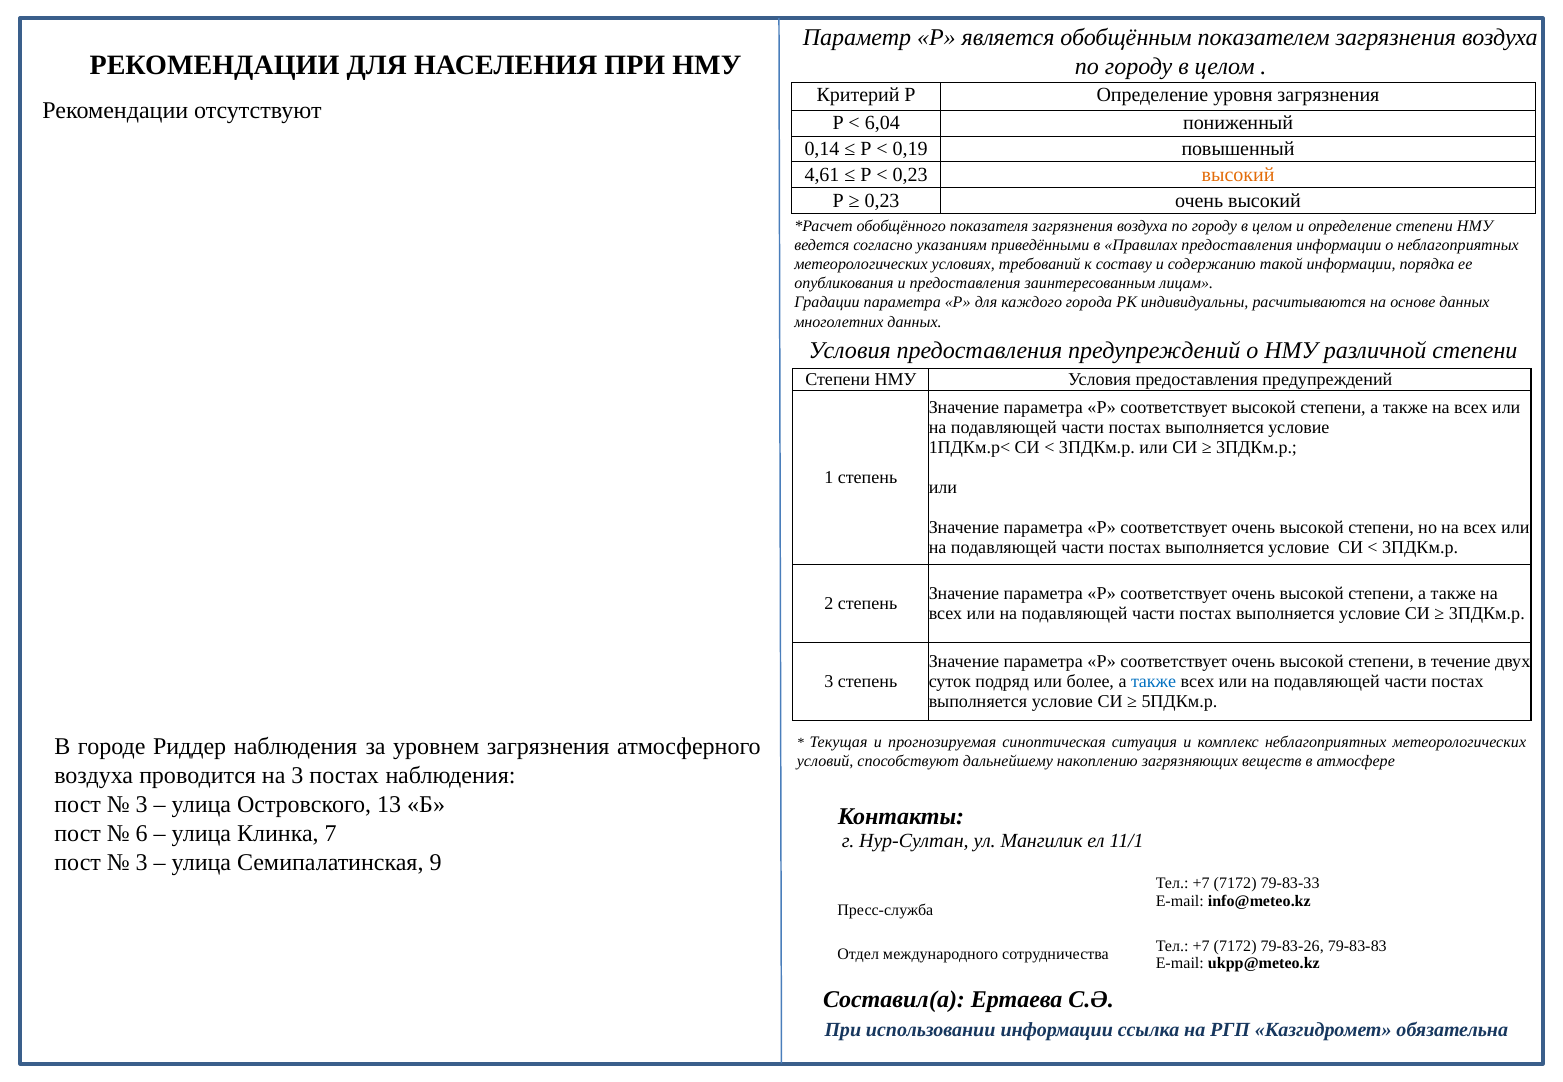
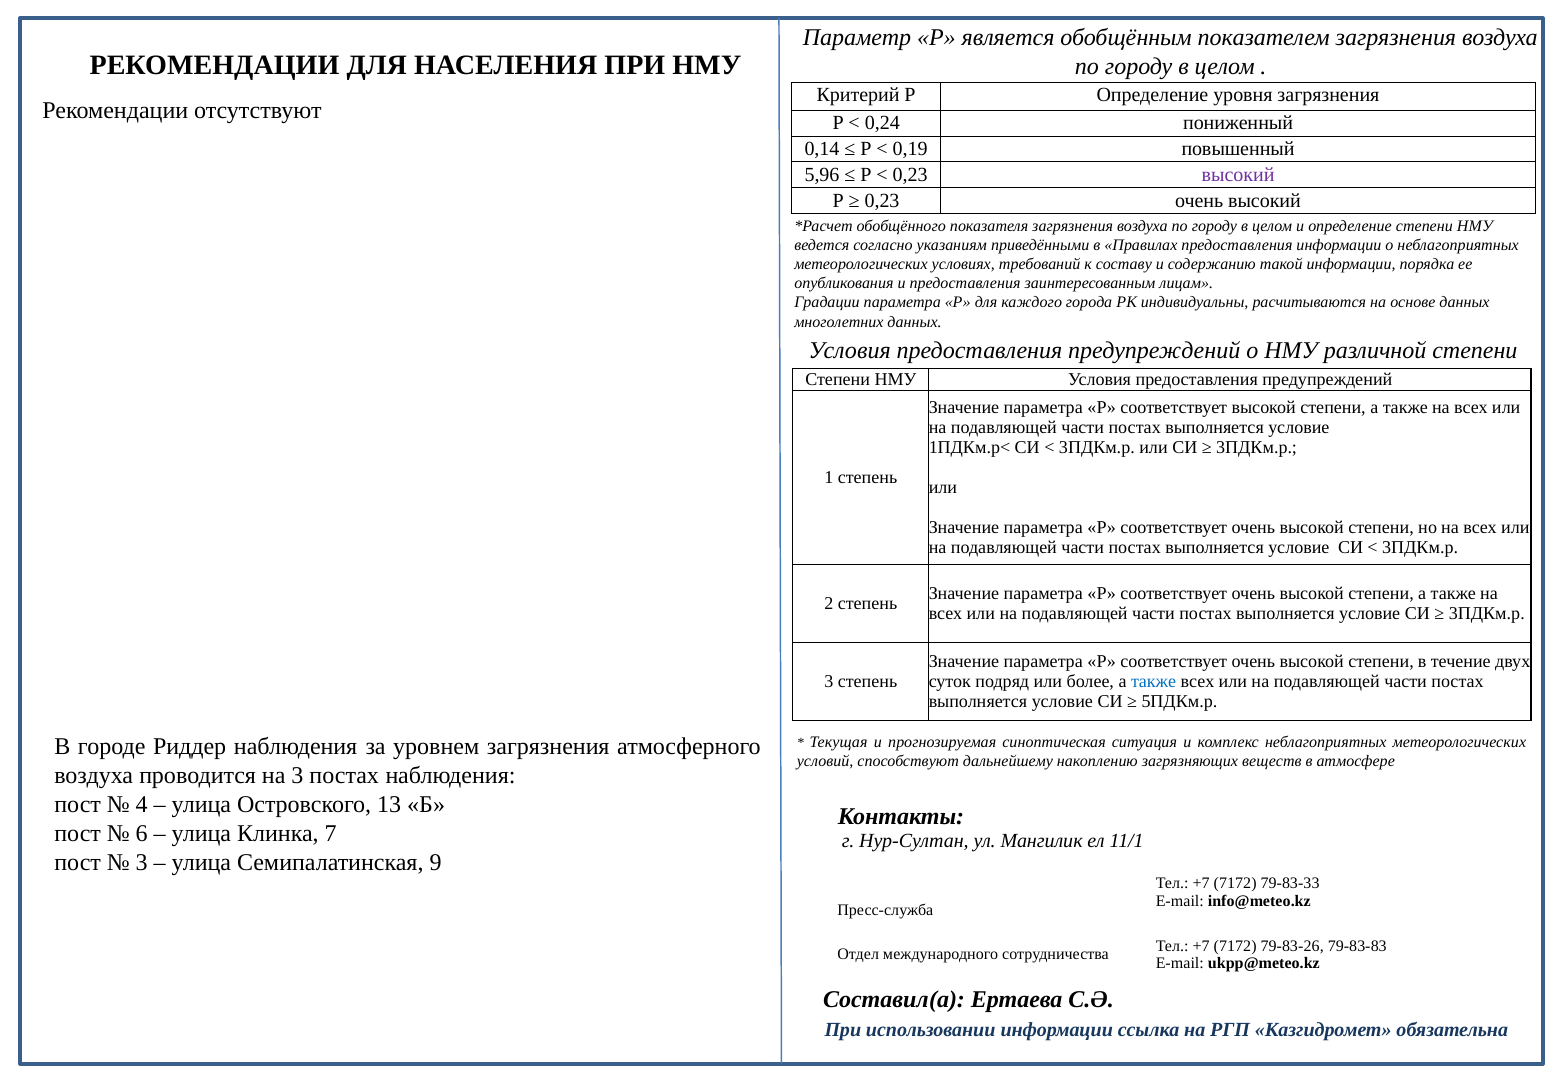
6,04: 6,04 -> 0,24
4,61: 4,61 -> 5,96
высокий at (1238, 175) colour: orange -> purple
3 at (142, 805): 3 -> 4
